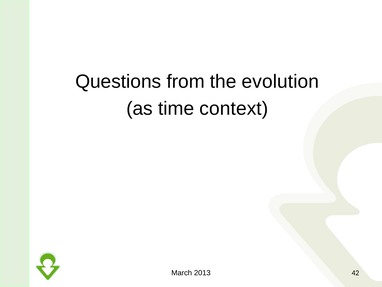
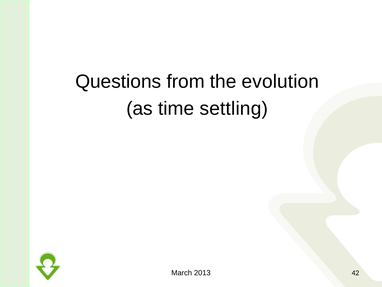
context: context -> settling
